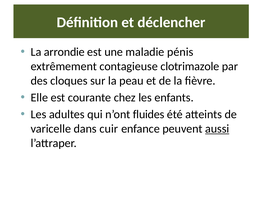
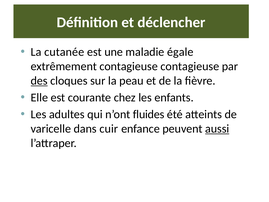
arrondie: arrondie -> cutanée
pénis: pénis -> égale
contagieuse clotrimazole: clotrimazole -> contagieuse
des underline: none -> present
